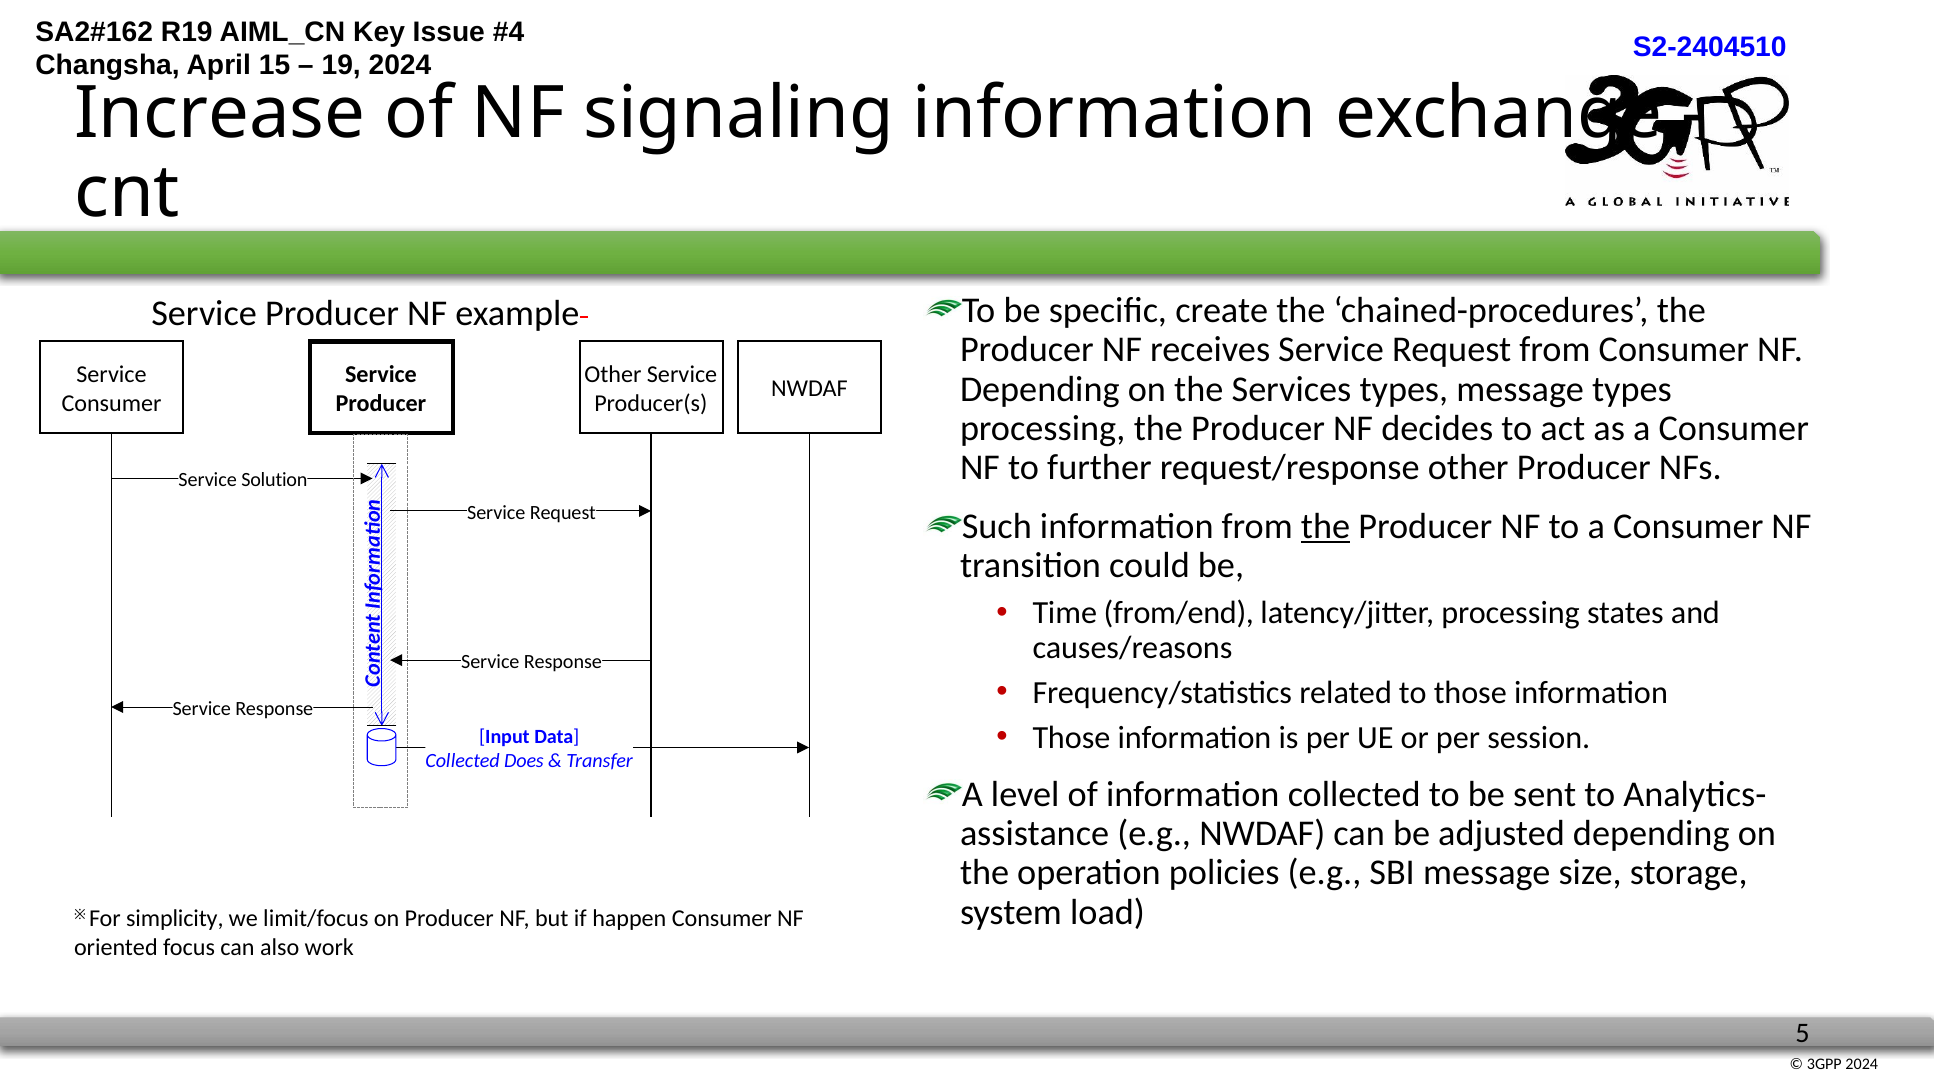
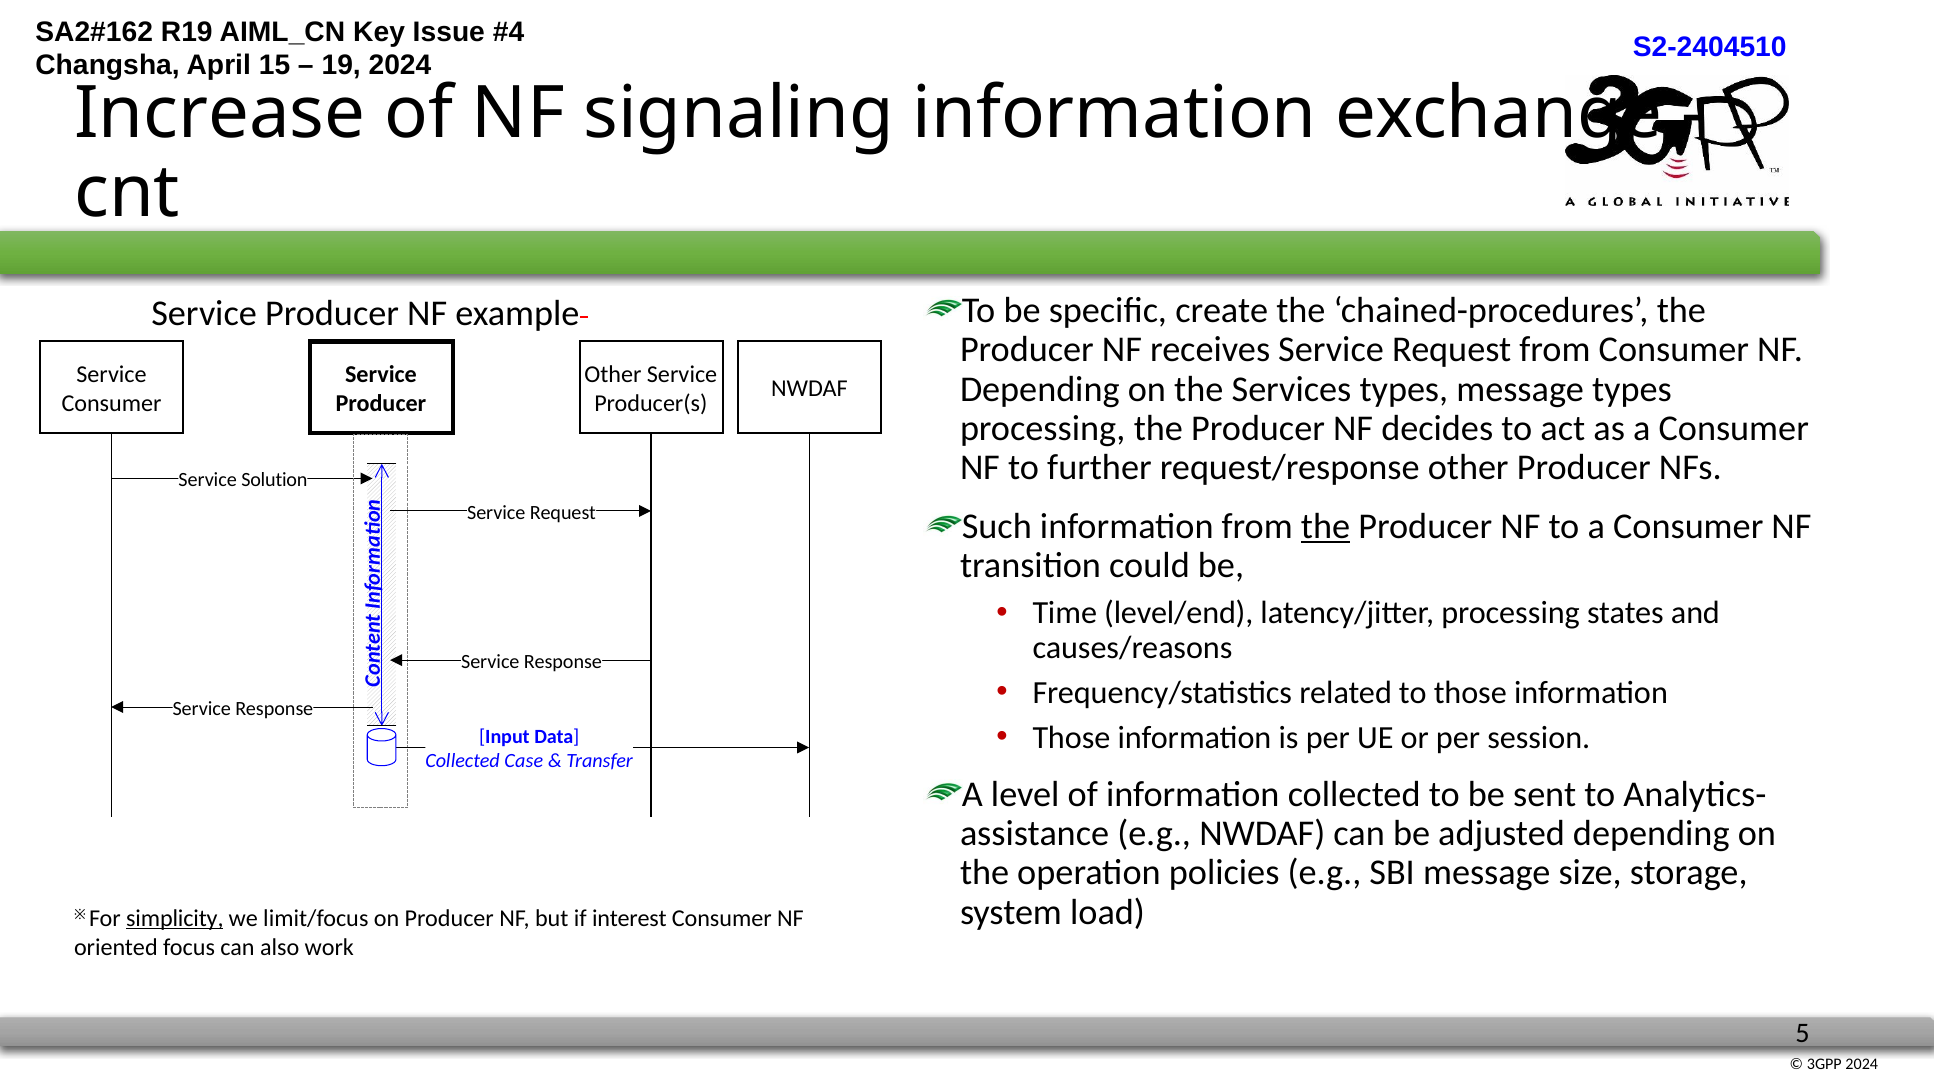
from/end: from/end -> level/end
Does: Does -> Case
simplicity underline: none -> present
happen: happen -> interest
